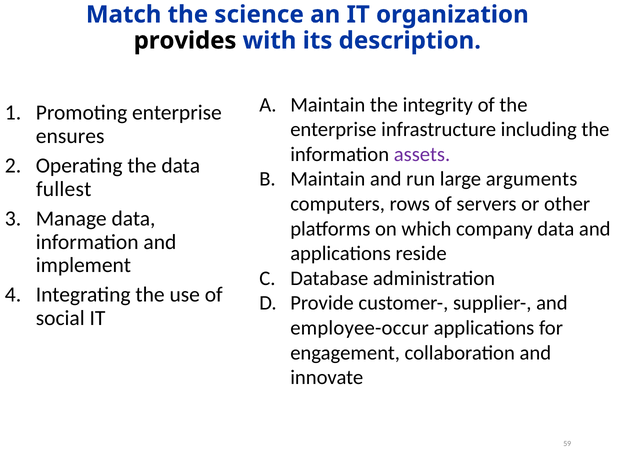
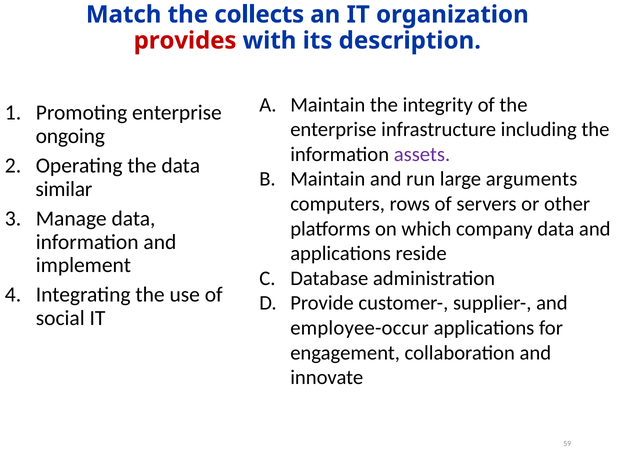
science: science -> collects
provides colour: black -> red
ensures: ensures -> ongoing
fullest: fullest -> similar
